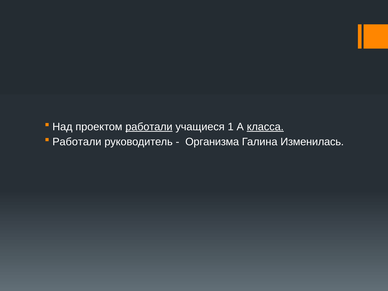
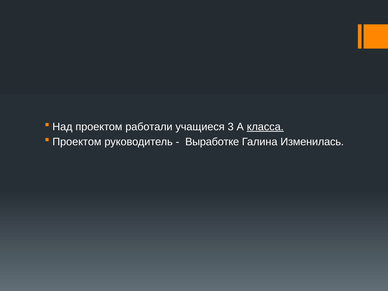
работали at (149, 127) underline: present -> none
1: 1 -> 3
Работали at (77, 142): Работали -> Проектом
Организма: Организма -> Выработке
